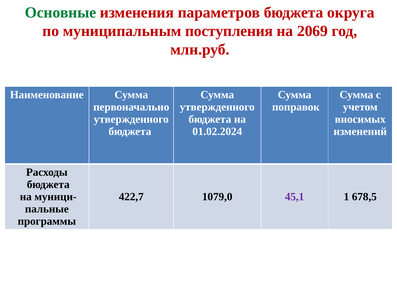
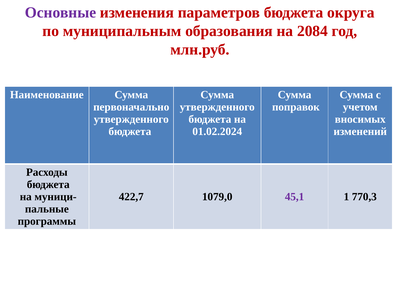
Основные colour: green -> purple
поступления: поступления -> образования
2069: 2069 -> 2084
678,5: 678,5 -> 770,3
